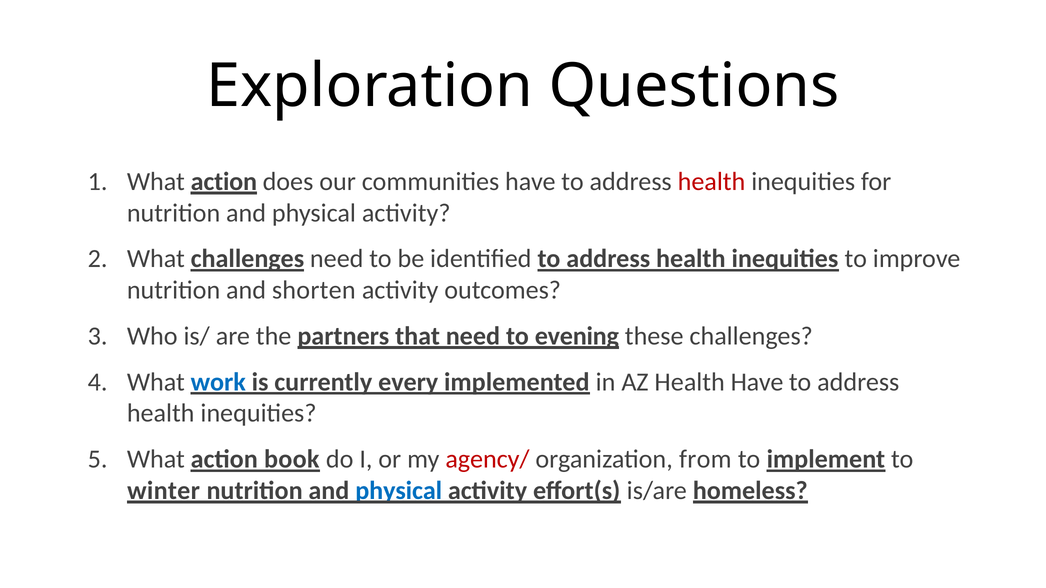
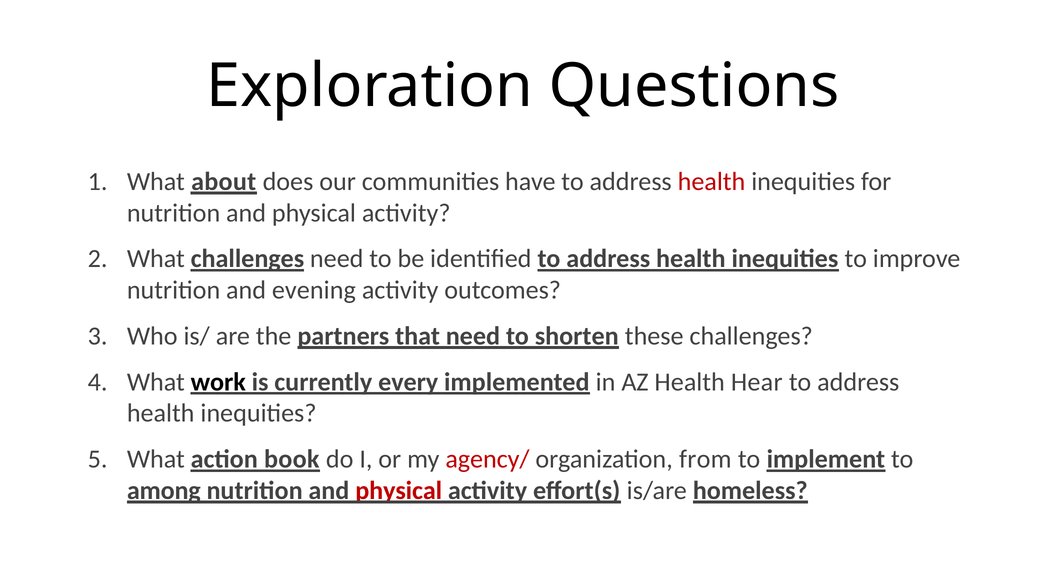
action at (224, 182): action -> about
shorten: shorten -> evening
evening: evening -> shorten
work colour: blue -> black
Health Have: Have -> Hear
winter: winter -> among
physical at (399, 491) colour: blue -> red
